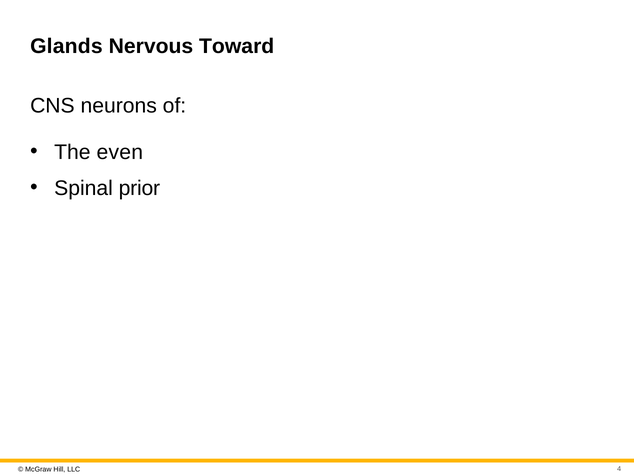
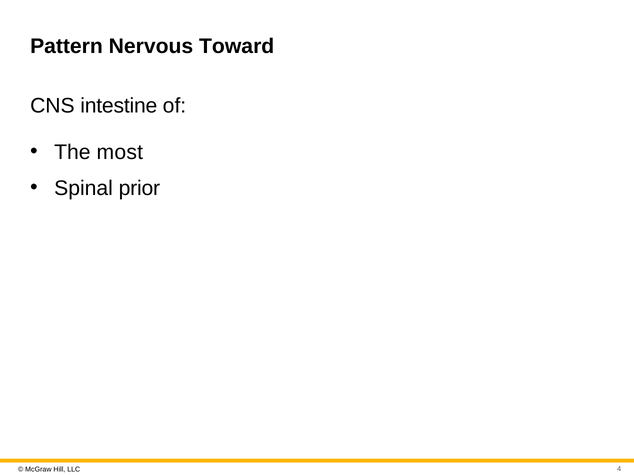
Glands: Glands -> Pattern
neurons: neurons -> intestine
even: even -> most
